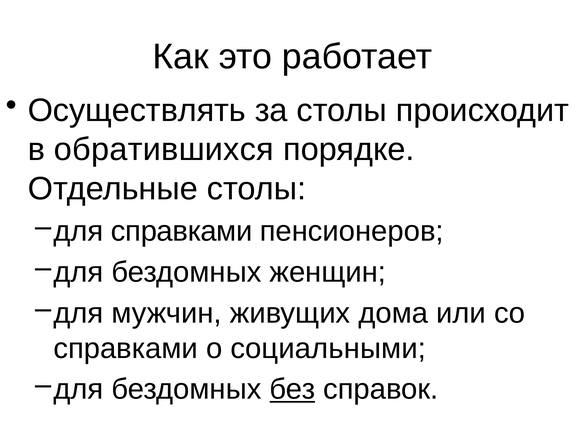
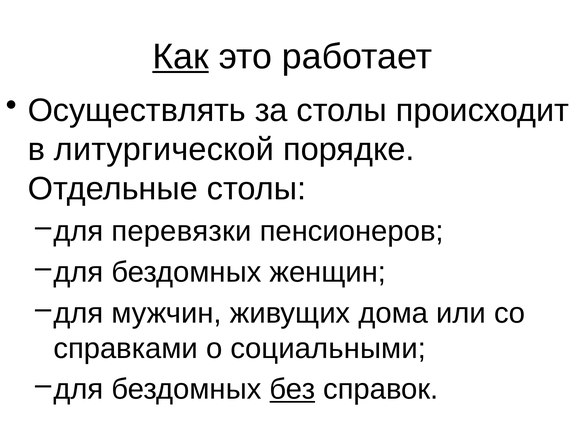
Как underline: none -> present
обратившихся: обратившихся -> литургической
для справками: справками -> перевязки
